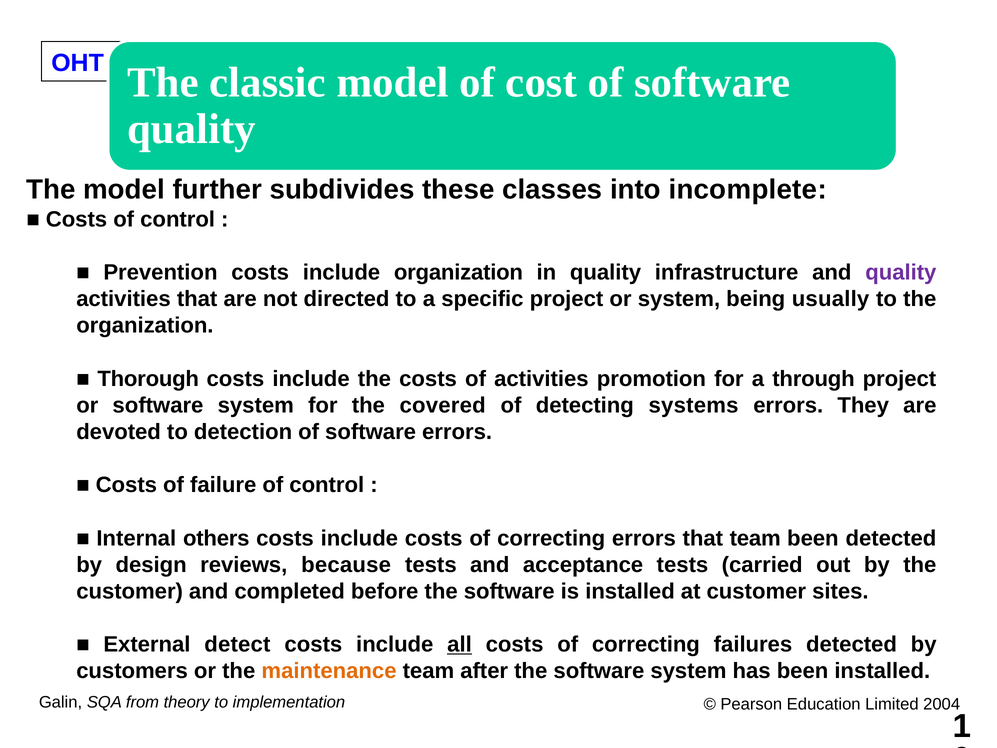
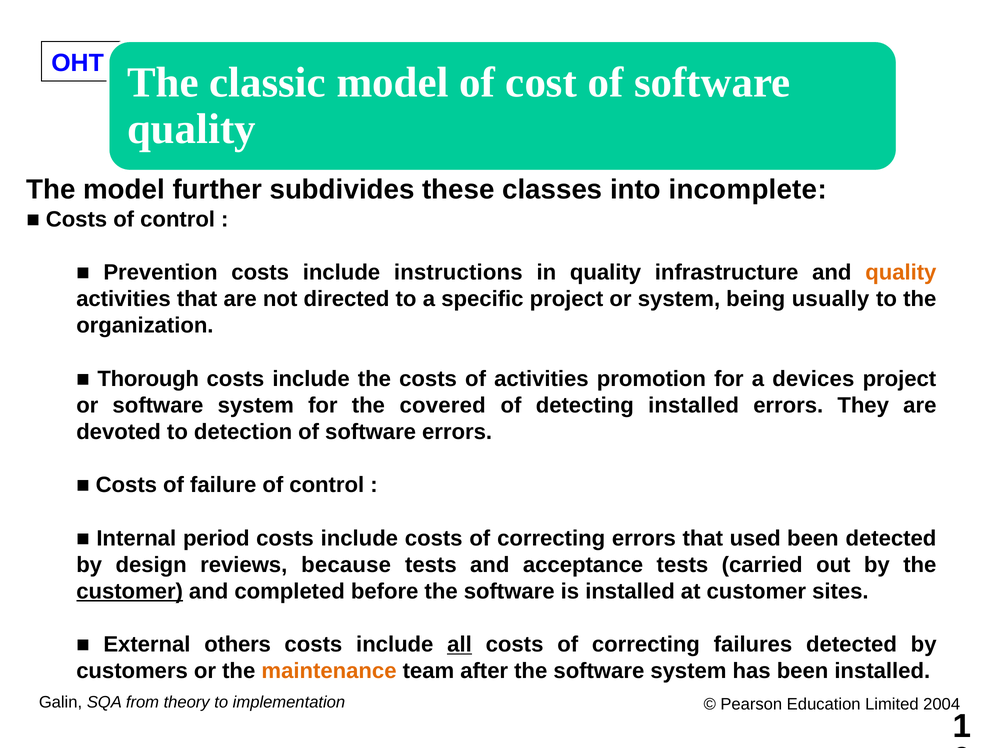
include organization: organization -> instructions
quality at (901, 272) colour: purple -> orange
through: through -> devices
detecting systems: systems -> installed
others: others -> period
that team: team -> used
customer at (130, 591) underline: none -> present
detect: detect -> others
